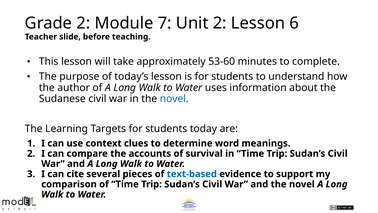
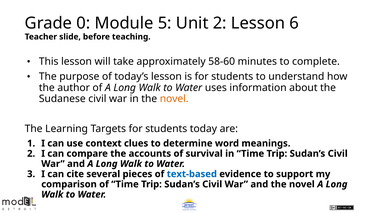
Grade 2: 2 -> 0
7: 7 -> 5
53-60: 53-60 -> 58-60
novel at (174, 99) colour: blue -> orange
